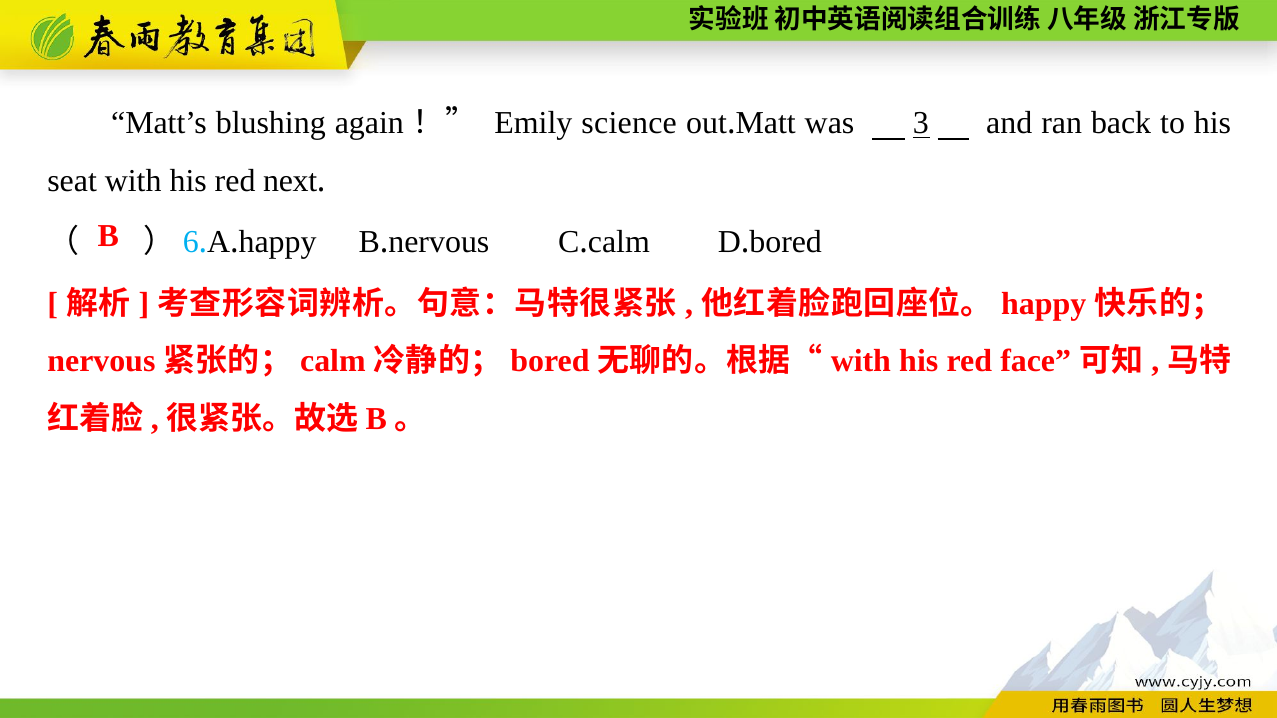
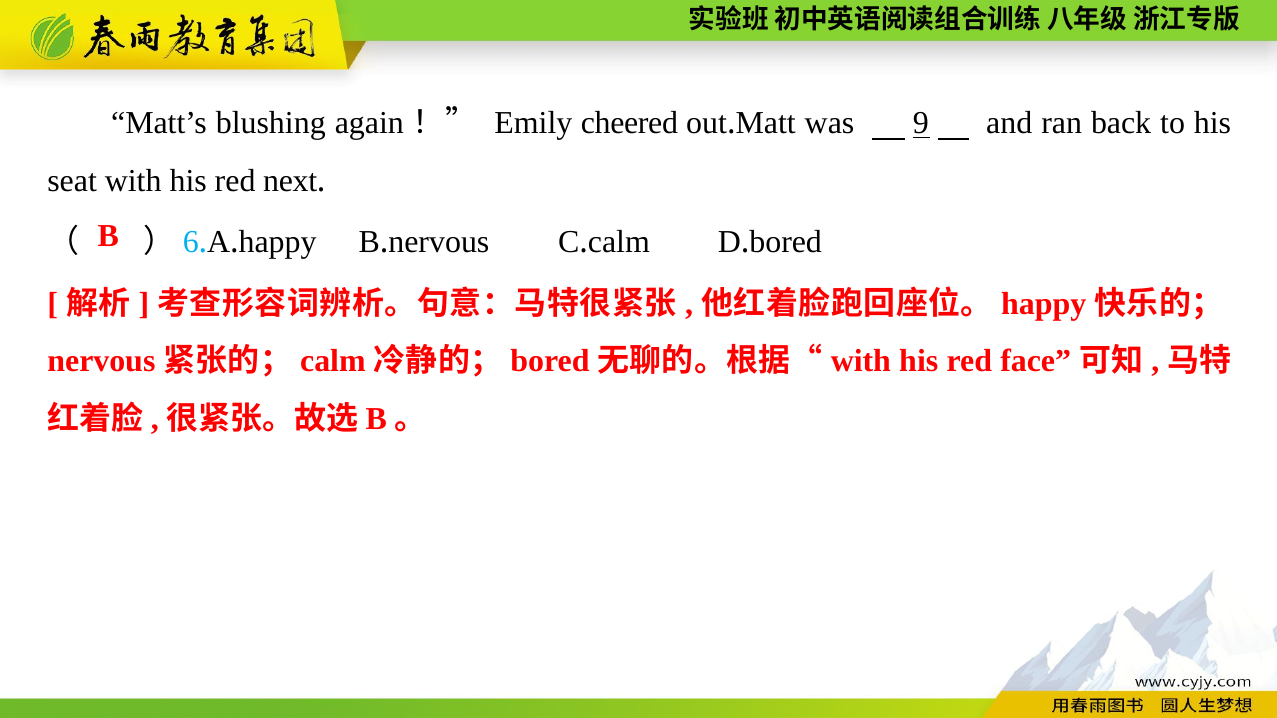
science: science -> cheered
3: 3 -> 9
